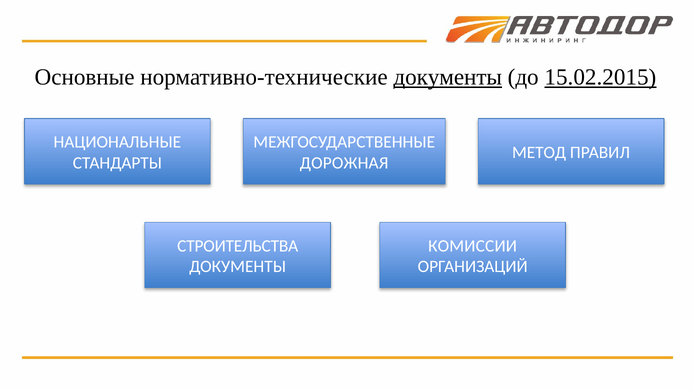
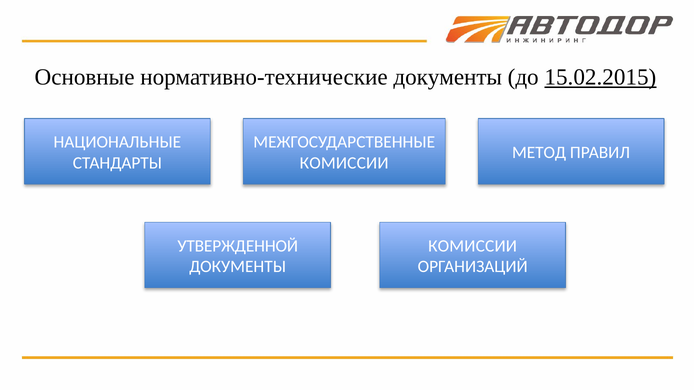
документы at (448, 77) underline: present -> none
ДОРОЖНАЯ at (344, 163): ДОРОЖНАЯ -> КОМИССИИ
СТРОИТЕЛЬСТВА: СТРОИТЕЛЬСТВА -> УТВЕРЖДЕННОЙ
